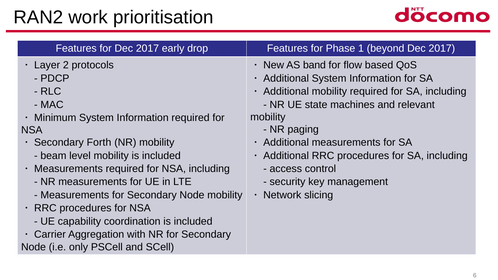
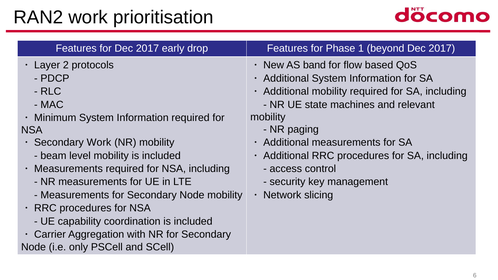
Secondary Forth: Forth -> Work
